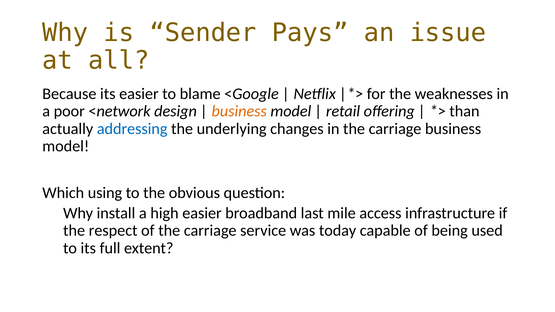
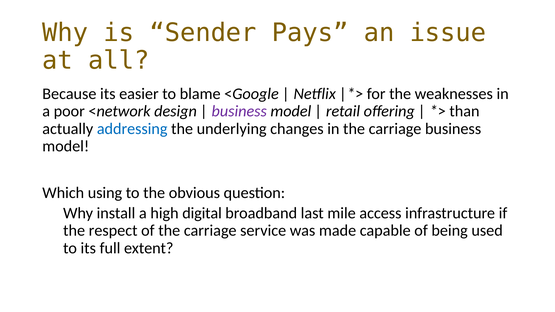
business at (239, 111) colour: orange -> purple
high easier: easier -> digital
today: today -> made
